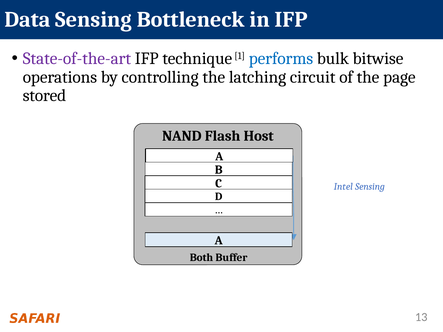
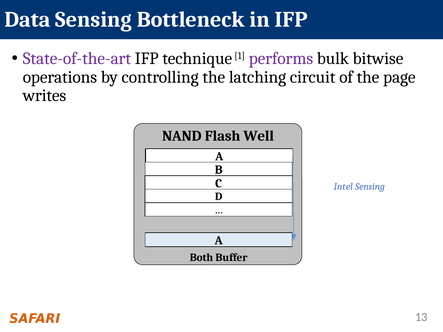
performs colour: blue -> purple
stored: stored -> writes
Host: Host -> Well
